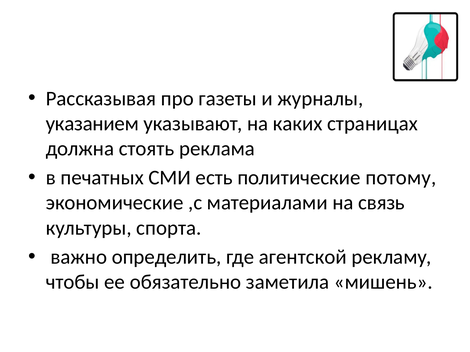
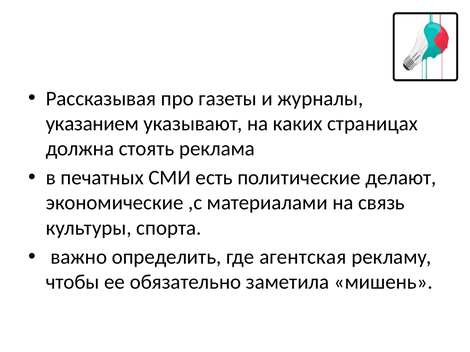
потому: потому -> делают
агентской: агентской -> агентская
